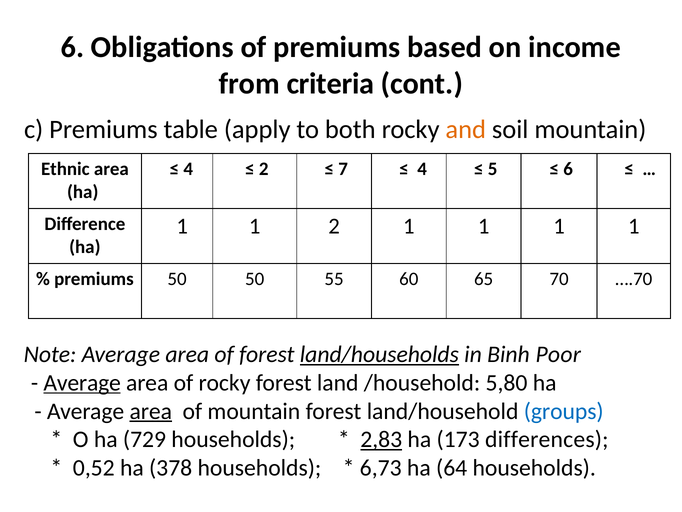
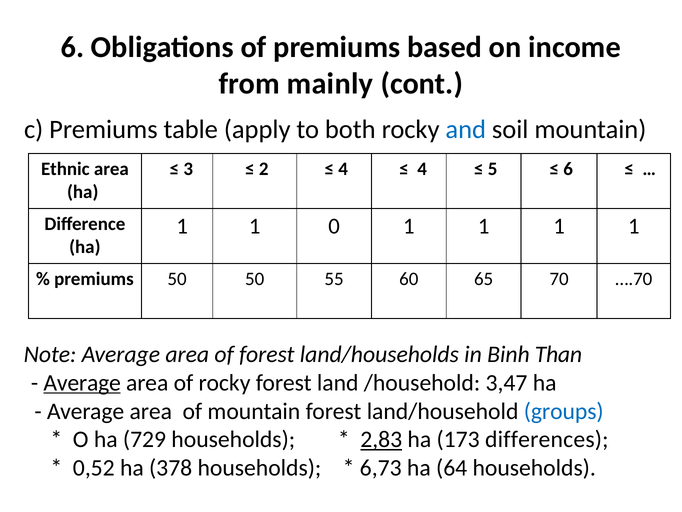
criteria: criteria -> mainly
and colour: orange -> blue
4 at (188, 169): 4 -> 3
7 at (343, 169): 7 -> 4
1 2: 2 -> 0
land/households underline: present -> none
Poor: Poor -> Than
5,80: 5,80 -> 3,47
area at (151, 411) underline: present -> none
